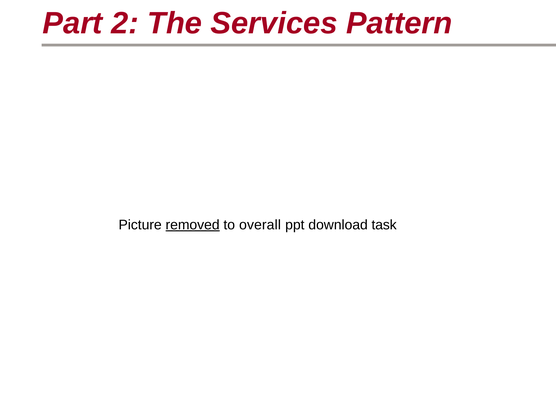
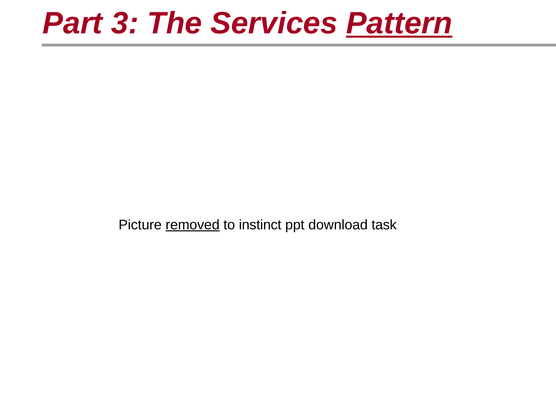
2: 2 -> 3
Pattern underline: none -> present
overall: overall -> instinct
